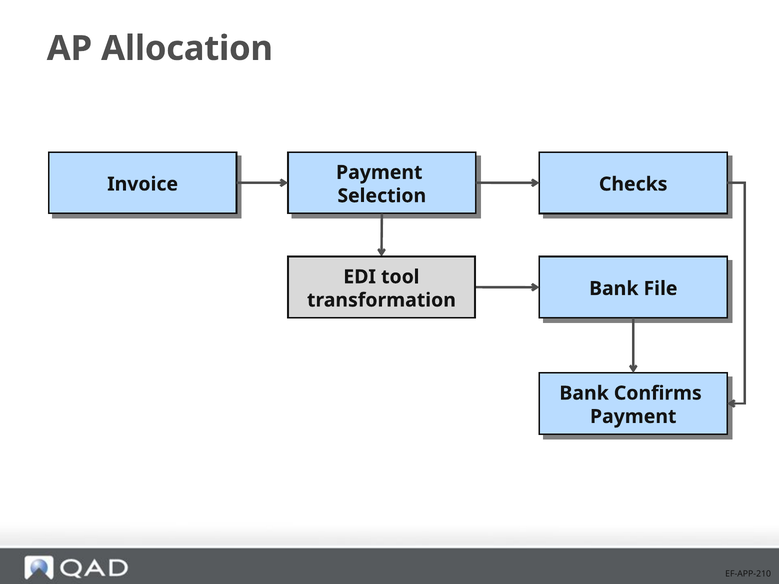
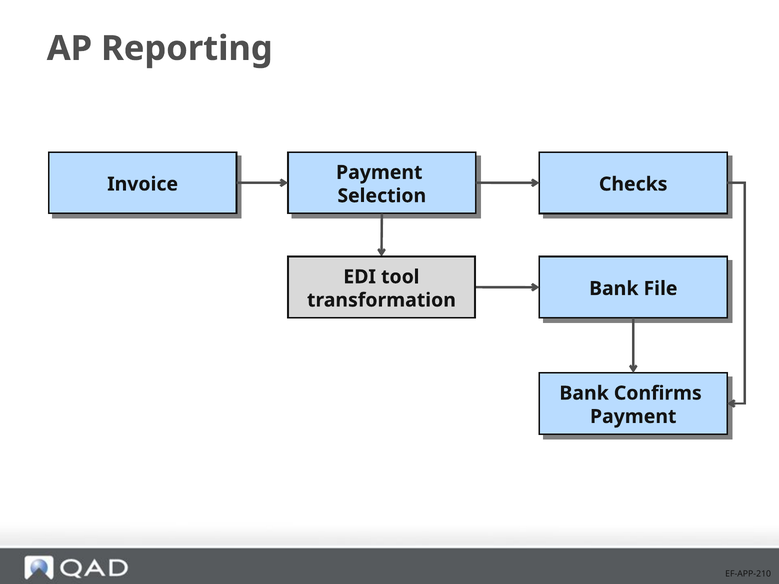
Allocation: Allocation -> Reporting
